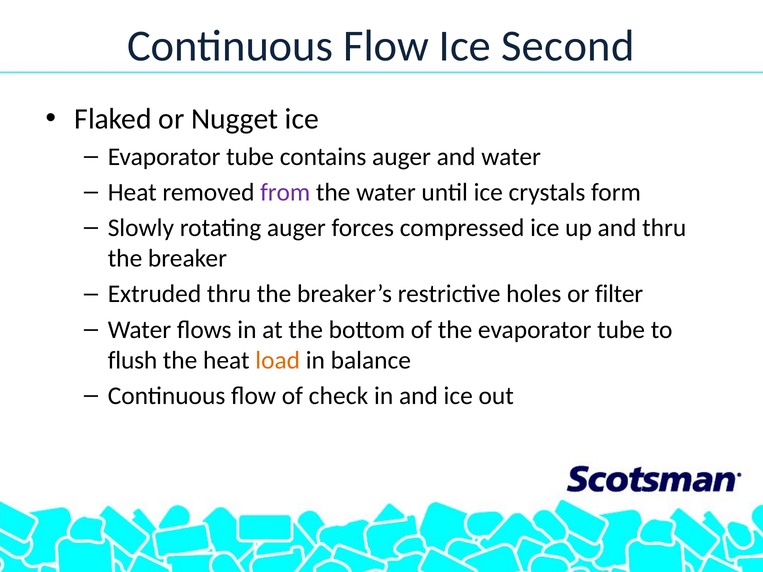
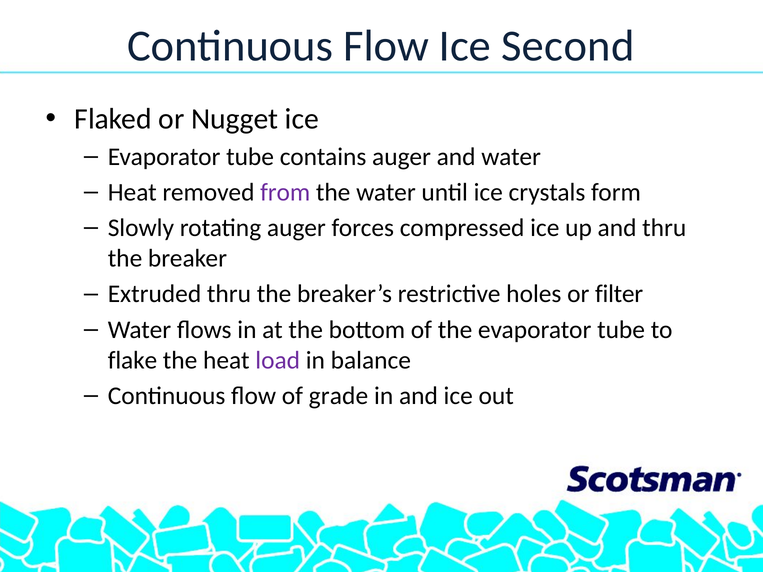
flush: flush -> flake
load colour: orange -> purple
check: check -> grade
